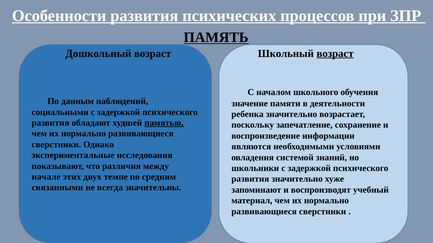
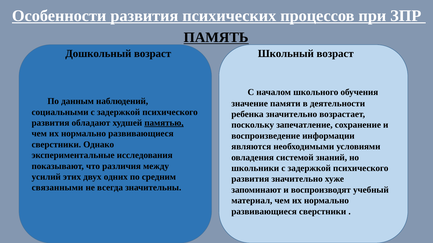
возраст at (335, 54) underline: present -> none
начале: начале -> усилий
темпе: темпе -> одних
